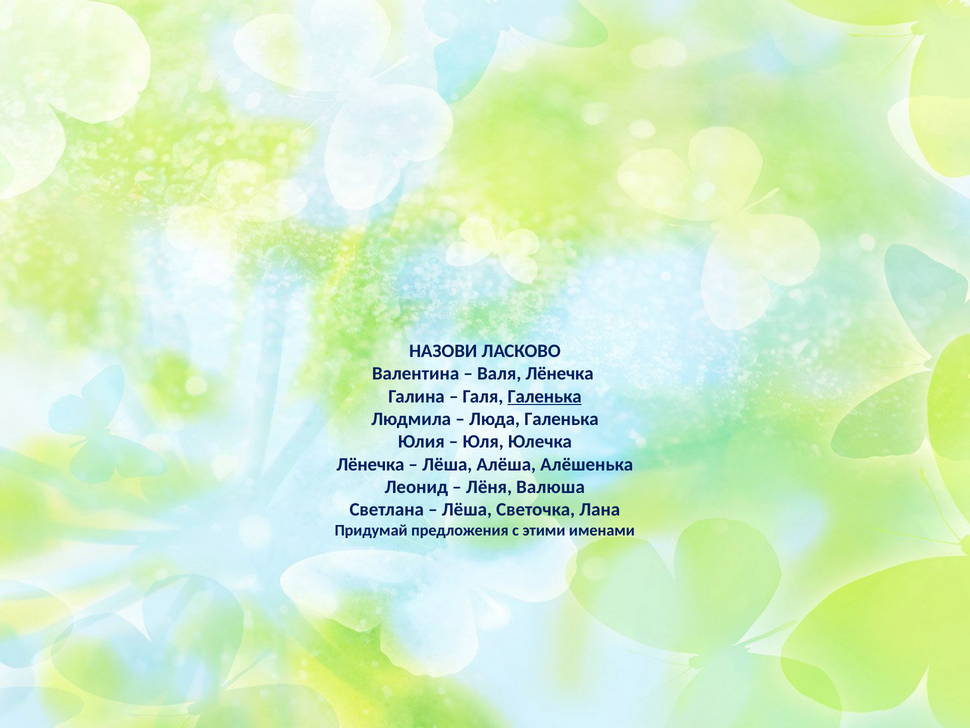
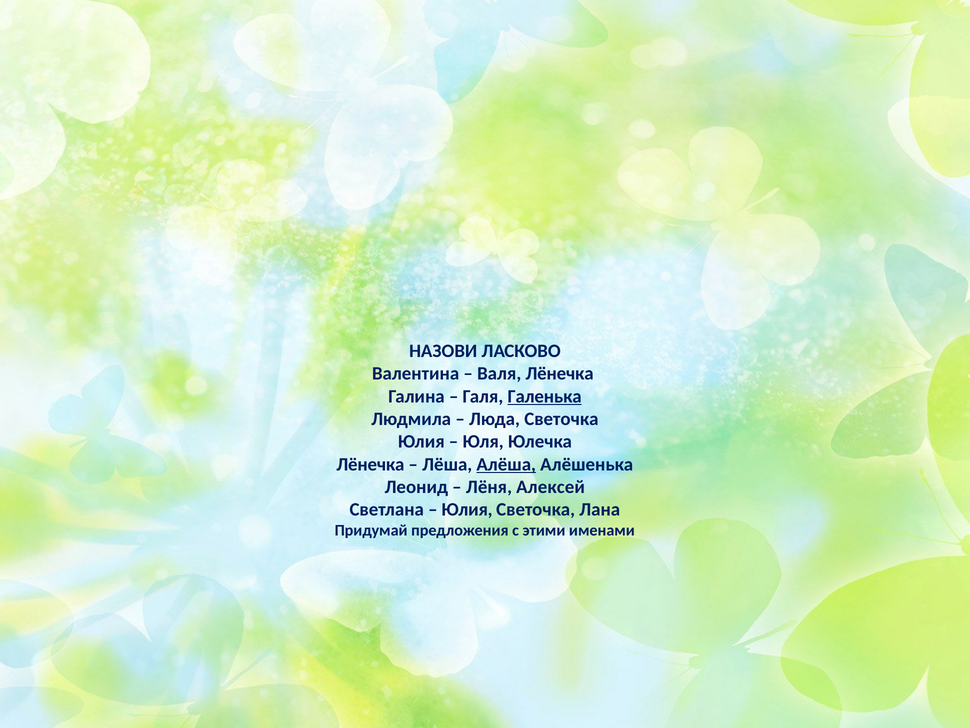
Люда Галенька: Галенька -> Светочка
Алёша underline: none -> present
Валюша: Валюша -> Алексей
Лёша at (467, 509): Лёша -> Юлия
